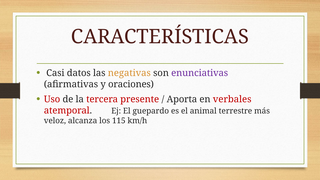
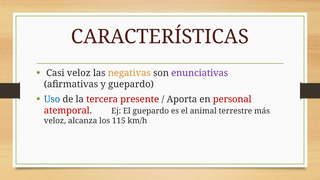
Casi datos: datos -> veloz
y oraciones: oraciones -> guepardo
Uso colour: red -> blue
verbales: verbales -> personal
